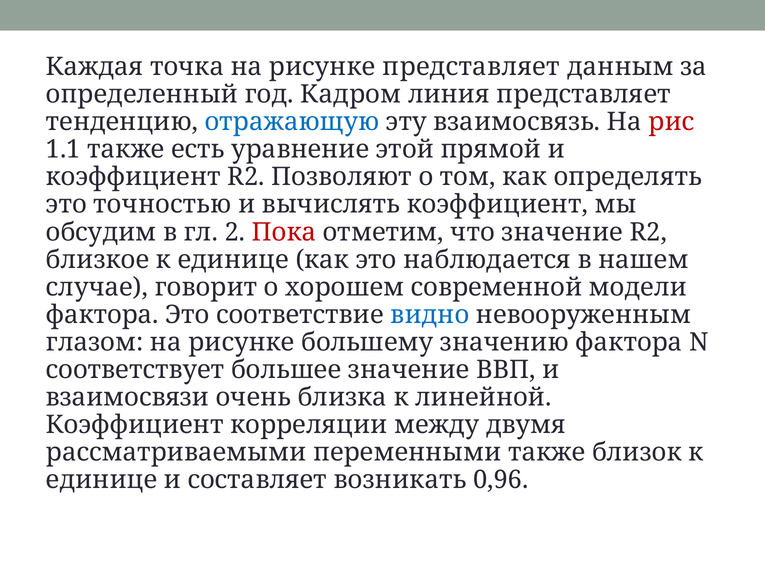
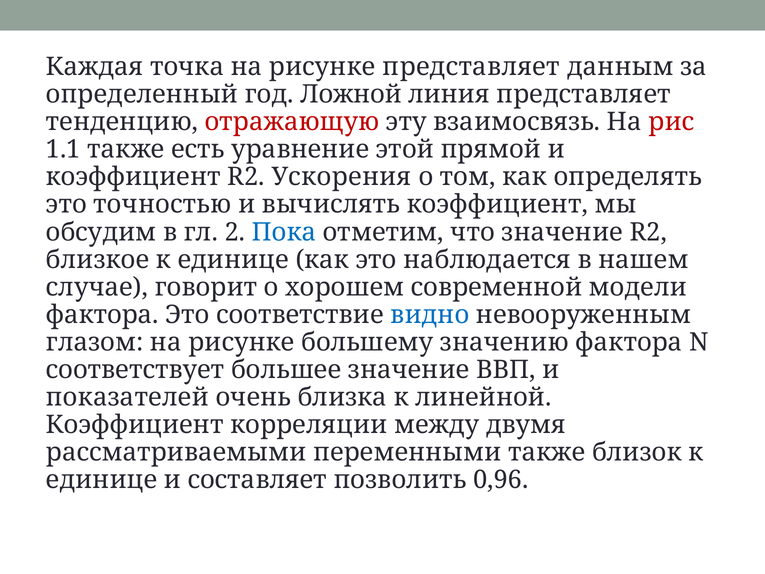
Кадром: Кадром -> Ложной
отражающую colour: blue -> red
Позволяют: Позволяют -> Ускорения
Пока colour: red -> blue
взаимосвязи: взаимосвязи -> показателей
возникать: возникать -> позволить
